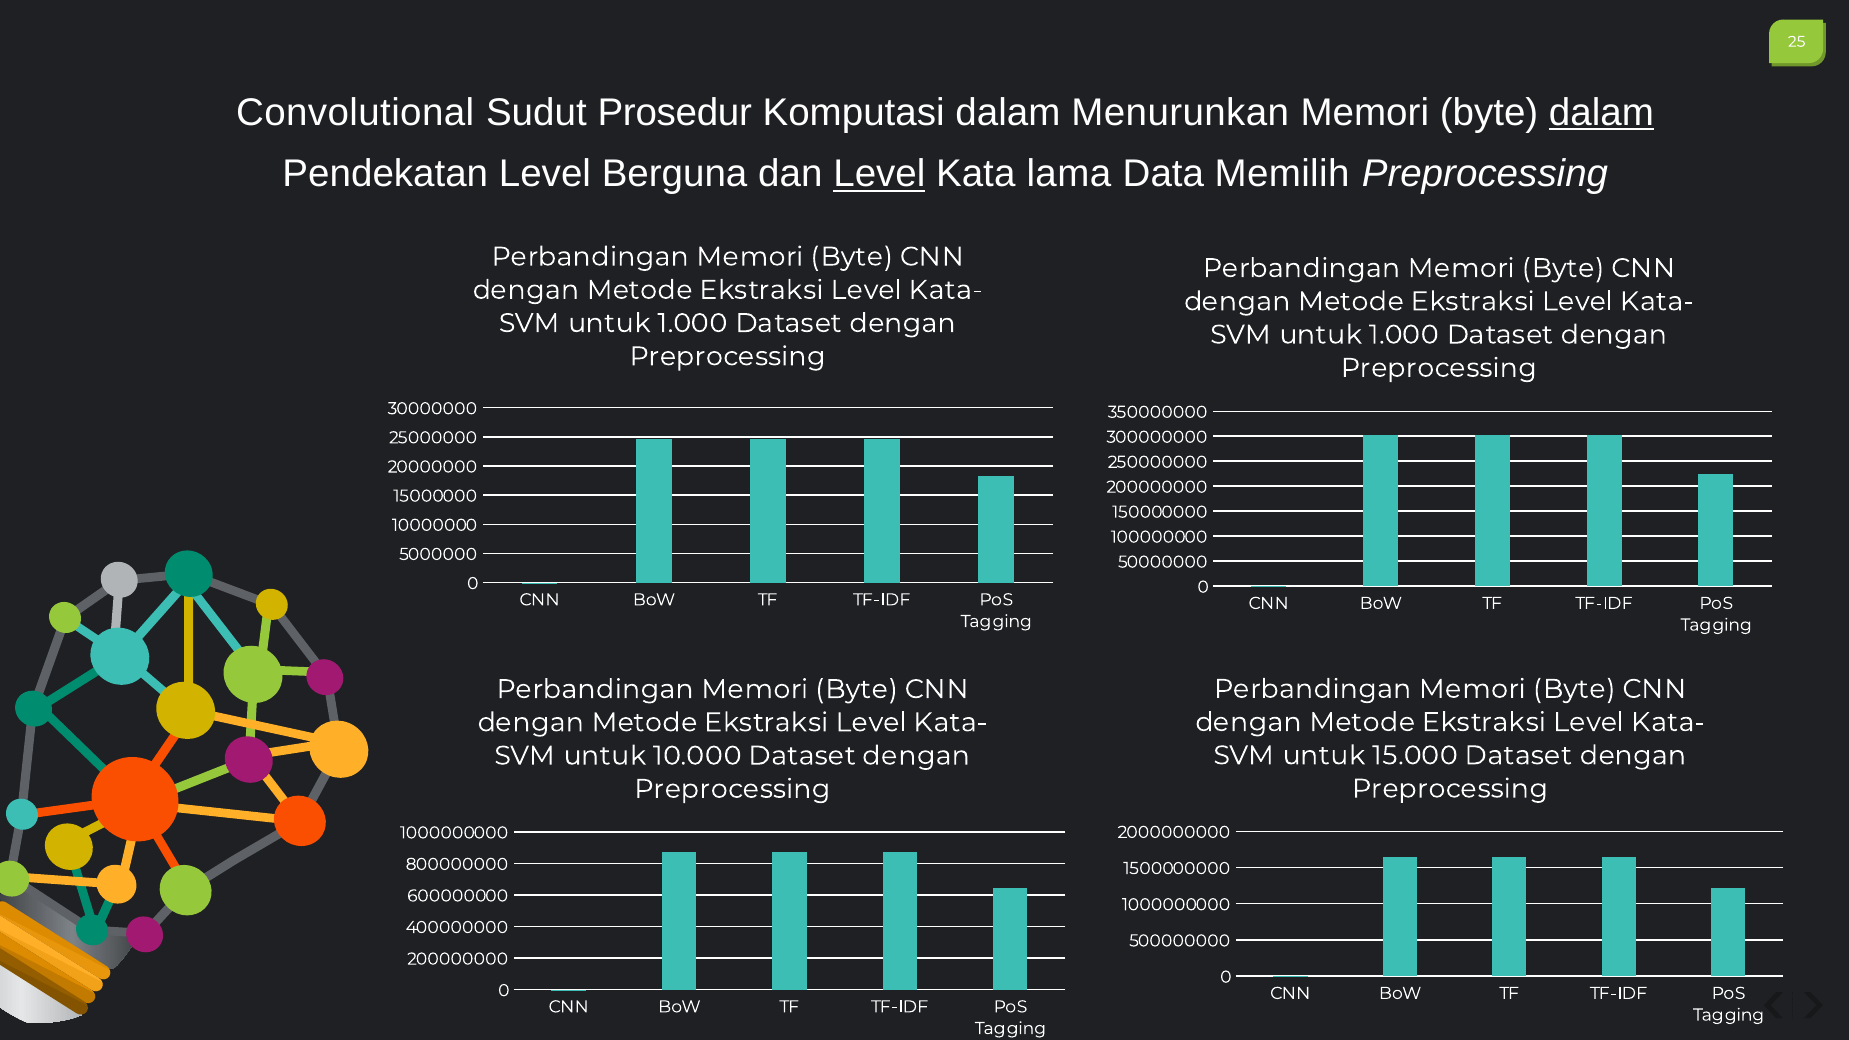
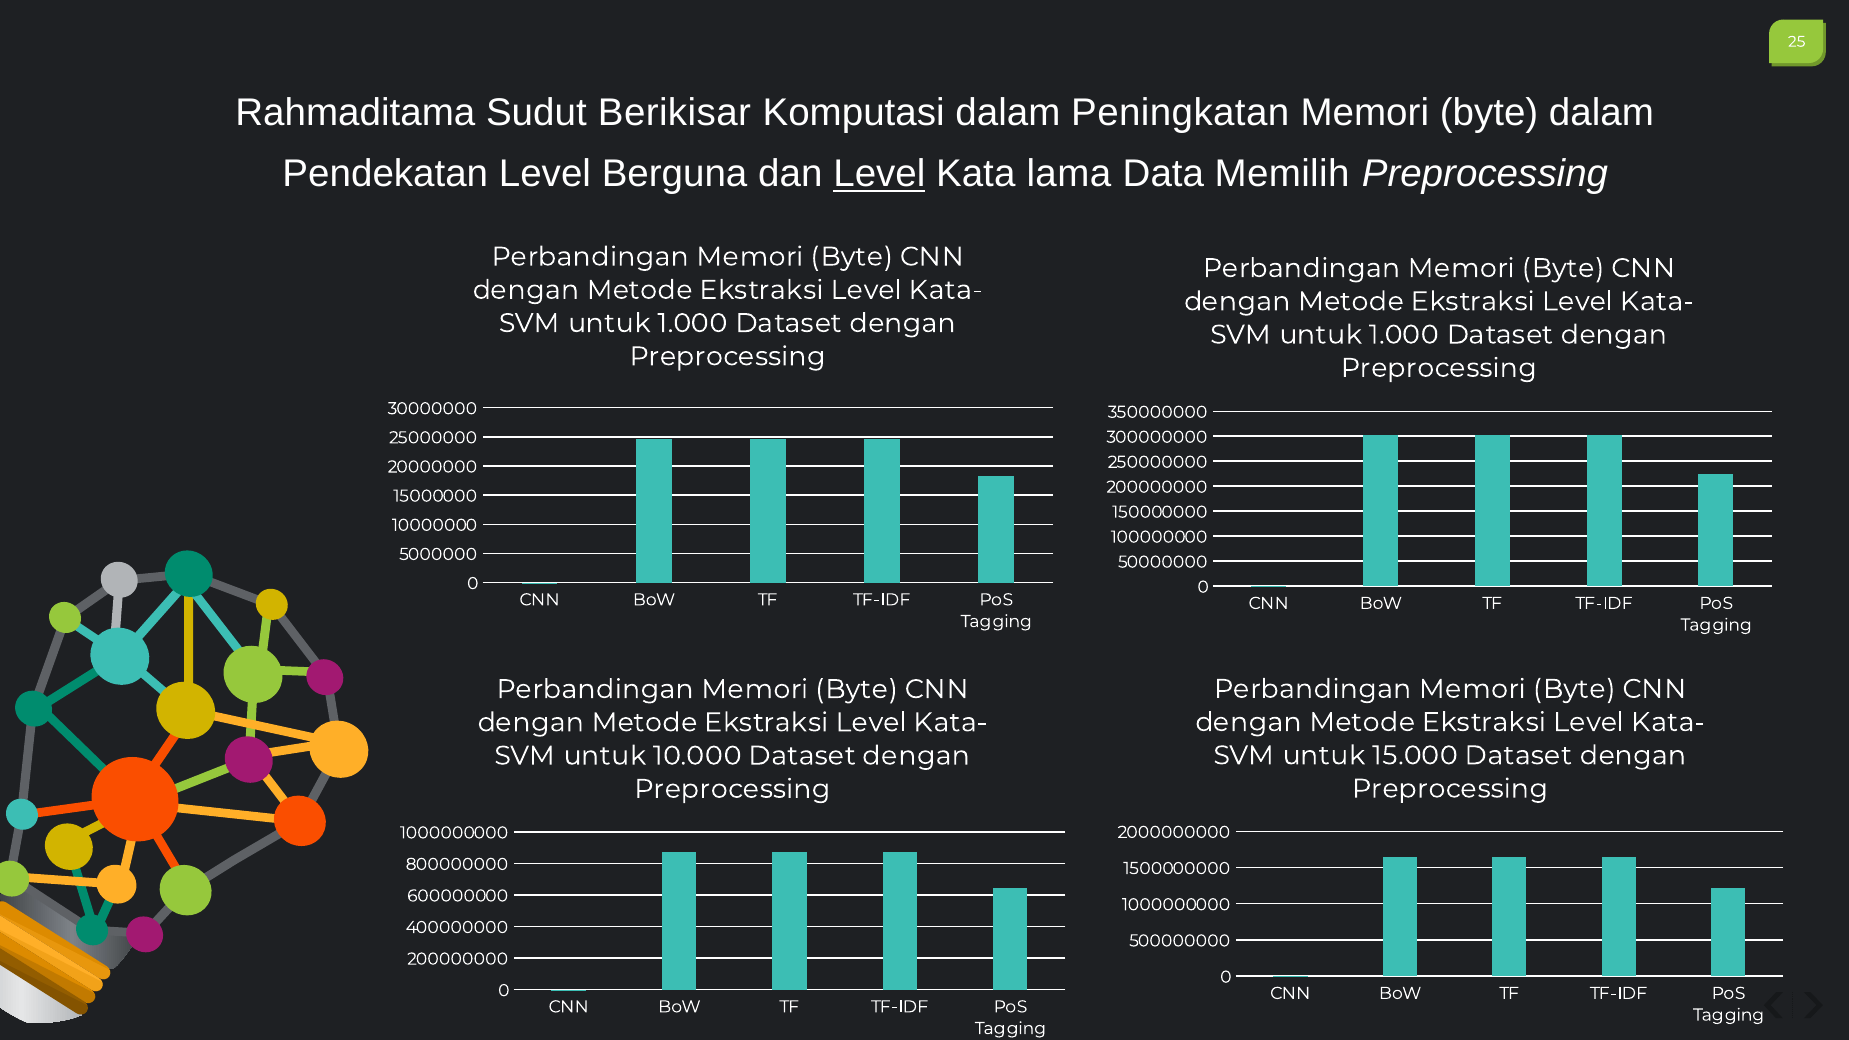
Convolutional: Convolutional -> Rahmaditama
Prosedur: Prosedur -> Berikisar
Menurunkan: Menurunkan -> Peningkatan
dalam at (1601, 112) underline: present -> none
